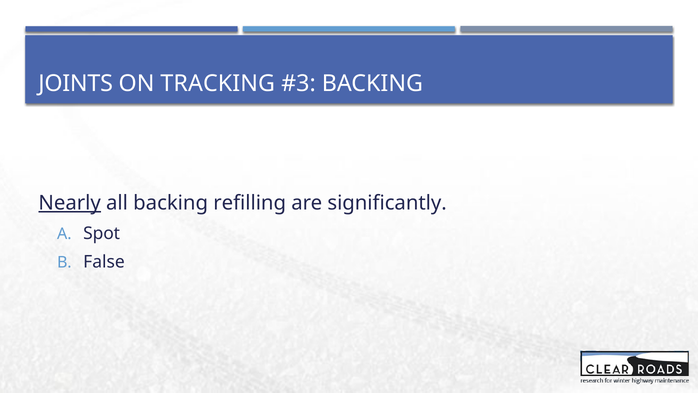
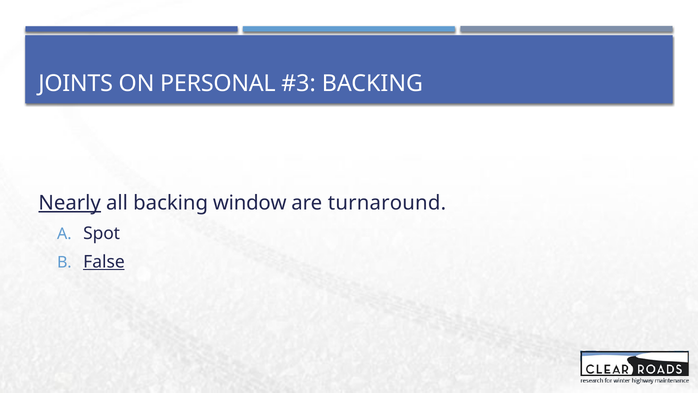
TRACKING: TRACKING -> PERSONAL
refilling: refilling -> window
significantly: significantly -> turnaround
False underline: none -> present
